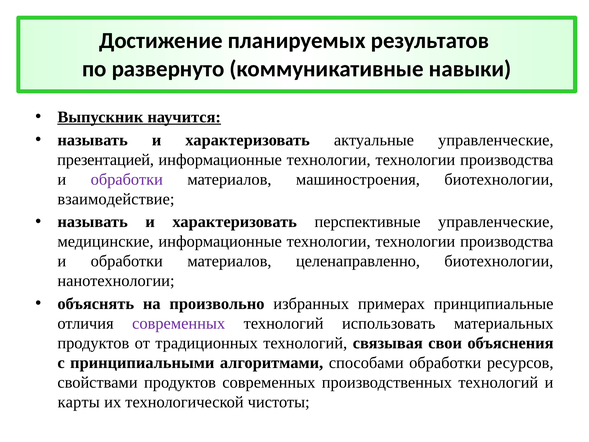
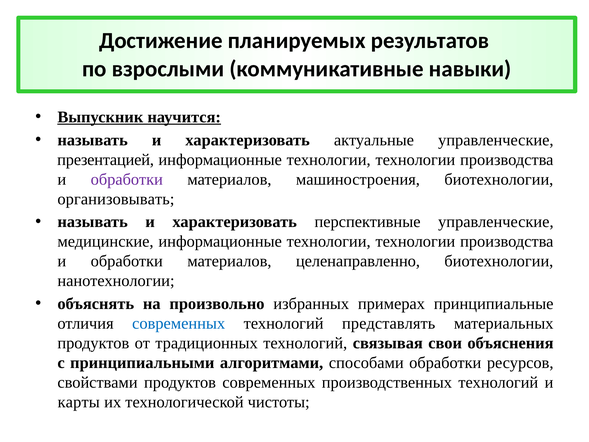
развернуто: развернуто -> взрослыми
взаимодействие: взаимодействие -> организовывать
современных at (179, 323) colour: purple -> blue
использовать: использовать -> представлять
